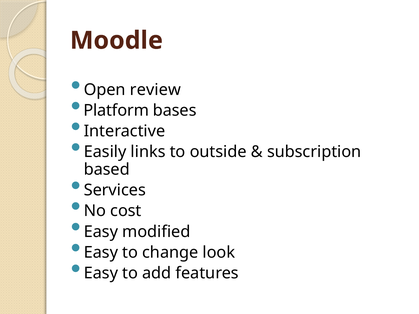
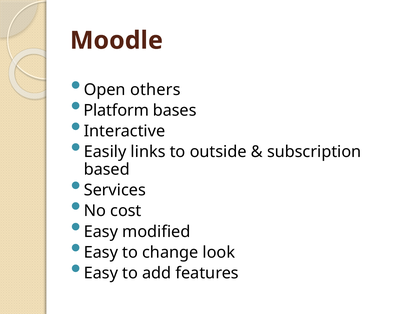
review: review -> others
